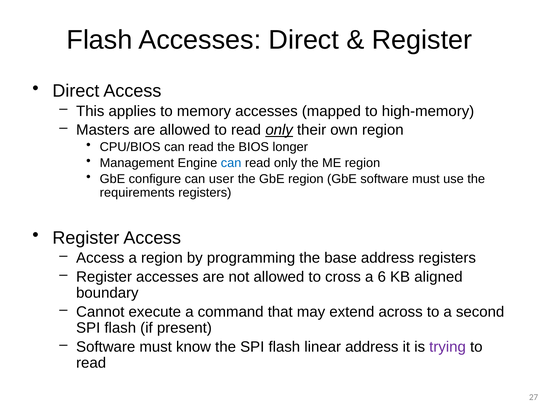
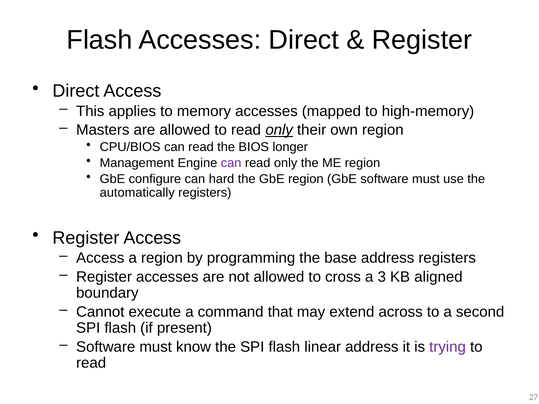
can at (231, 163) colour: blue -> purple
user: user -> hard
requirements: requirements -> automatically
6: 6 -> 3
